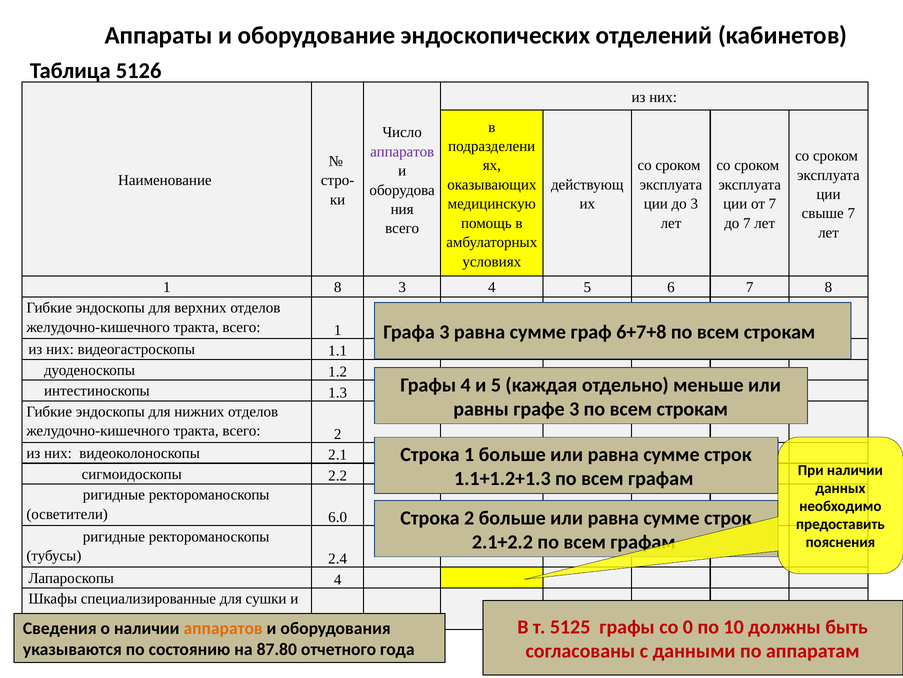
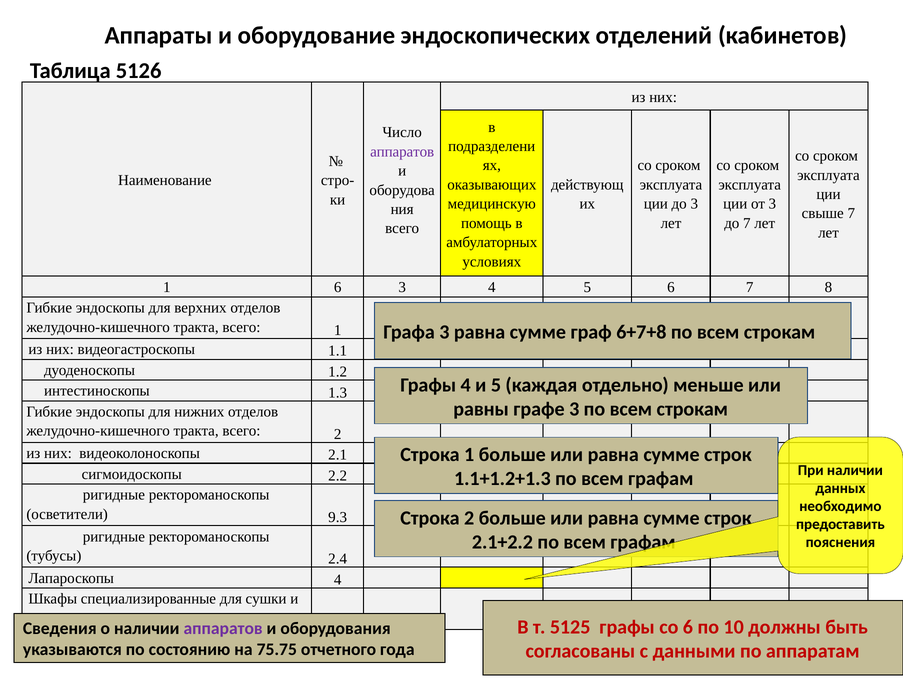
от 7: 7 -> 3
1 8: 8 -> 6
6.0: 6.0 -> 9.3
со 0: 0 -> 6
аппаратов at (223, 628) colour: orange -> purple
87.80: 87.80 -> 75.75
